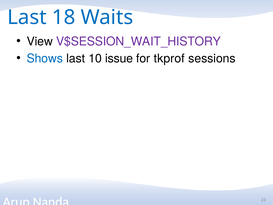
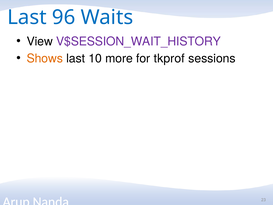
18: 18 -> 96
Shows colour: blue -> orange
issue: issue -> more
